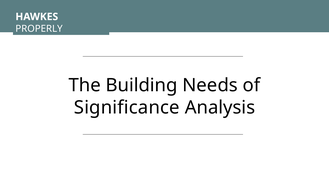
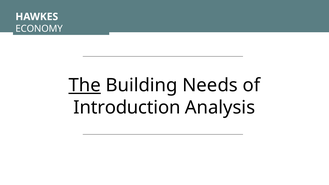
PROPERLY: PROPERLY -> ECONOMY
The underline: none -> present
Significance: Significance -> Introduction
